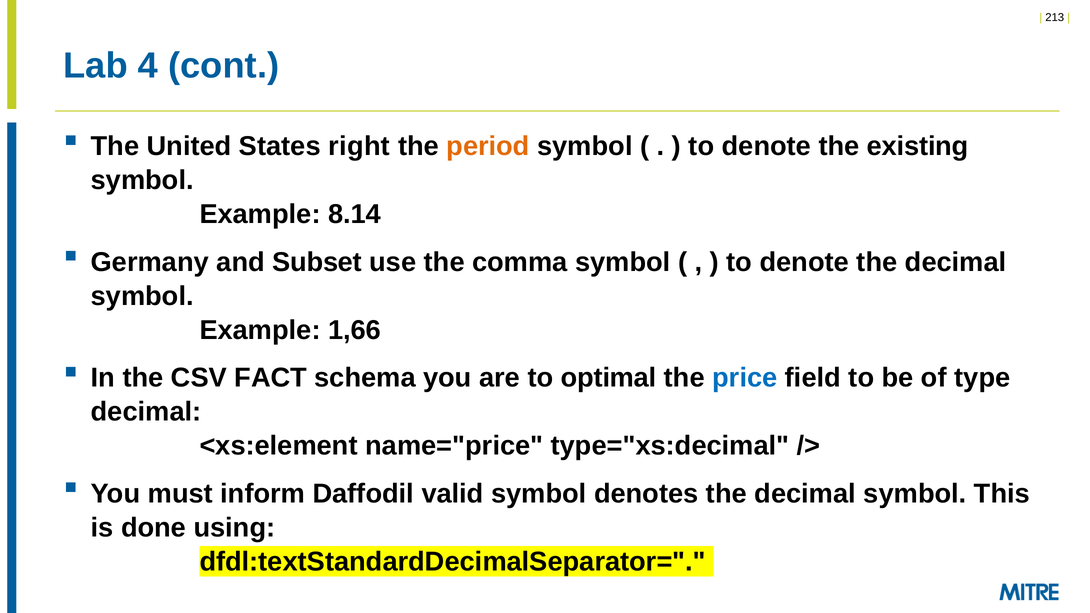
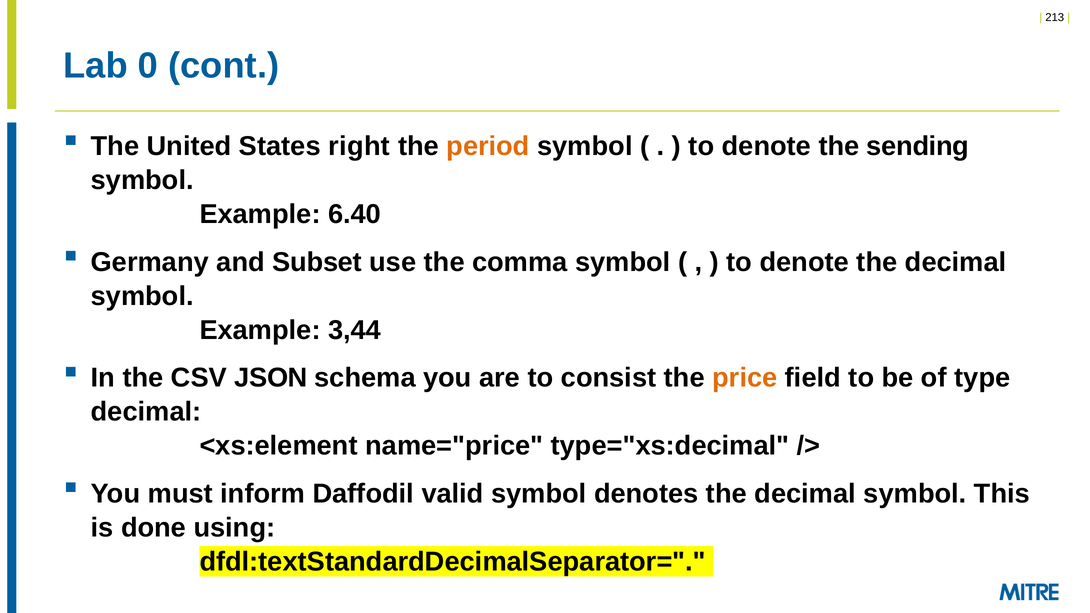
4: 4 -> 0
existing: existing -> sending
8.14: 8.14 -> 6.40
1,66: 1,66 -> 3,44
FACT: FACT -> JSON
optimal: optimal -> consist
price colour: blue -> orange
